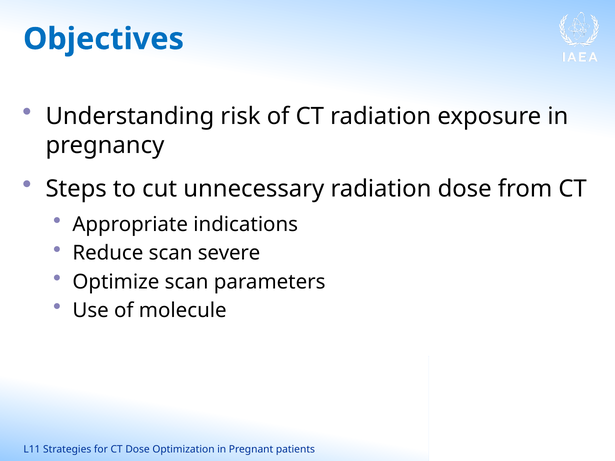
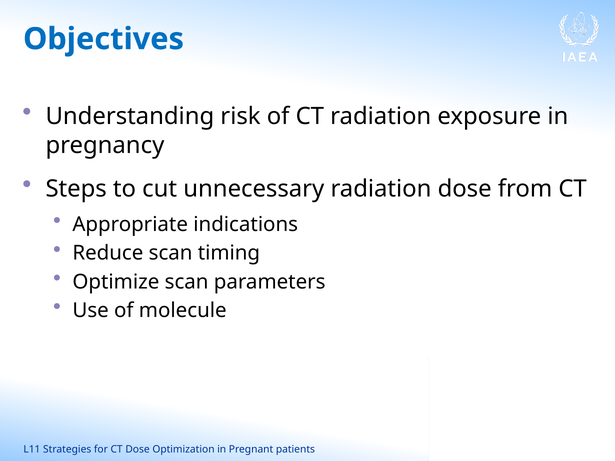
severe: severe -> timing
